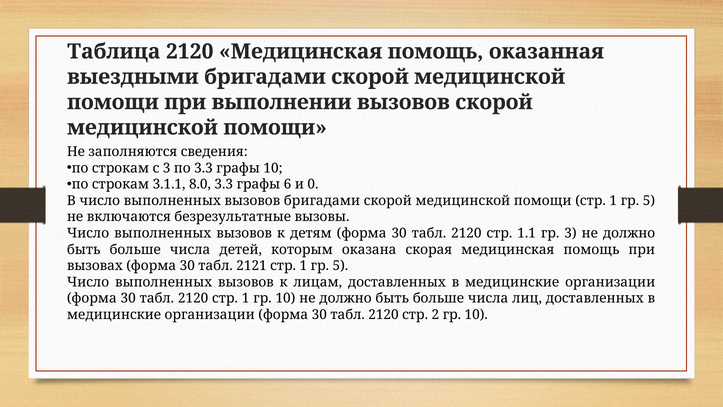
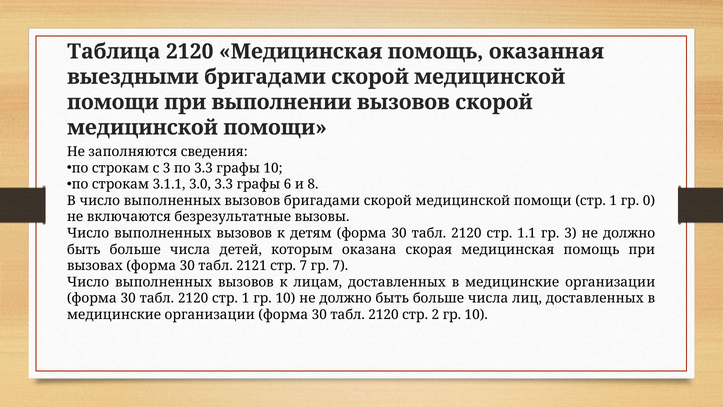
8.0: 8.0 -> 3.0
0: 0 -> 8
5 at (649, 201): 5 -> 0
2121 стр 1: 1 -> 7
5 at (340, 266): 5 -> 7
